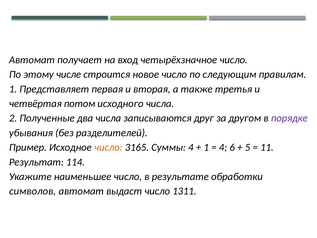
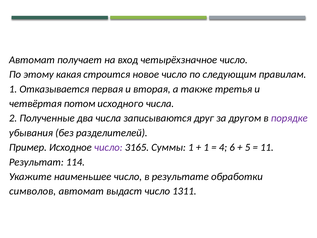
числе: числе -> какая
Представляет: Представляет -> Отказывается
число at (108, 147) colour: orange -> purple
Суммы 4: 4 -> 1
